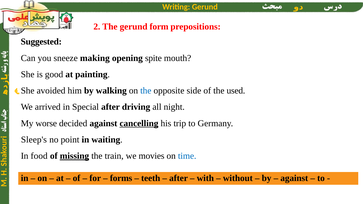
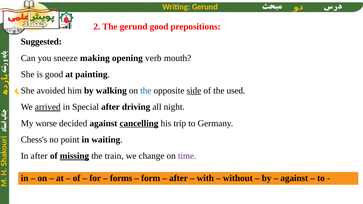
gerund form: form -> good
spite: spite -> verb
side underline: none -> present
arrived underline: none -> present
Sleep's: Sleep's -> Chess's
In food: food -> after
movies: movies -> change
time colour: blue -> purple
teeth: teeth -> form
